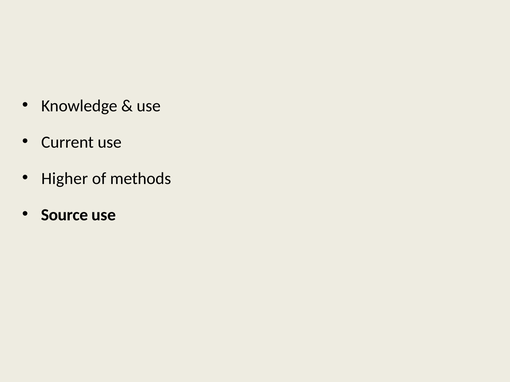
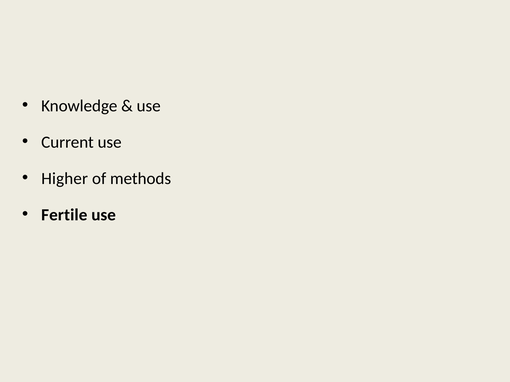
Source: Source -> Fertile
